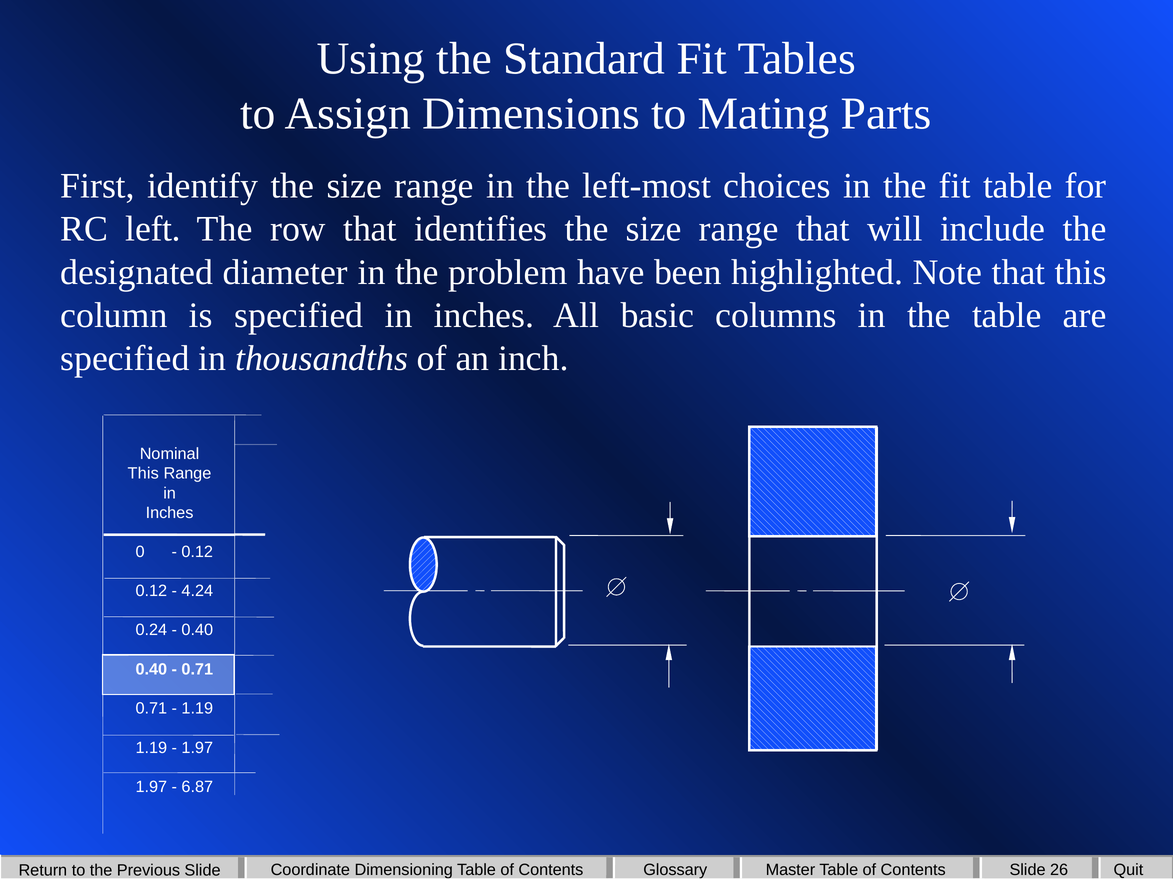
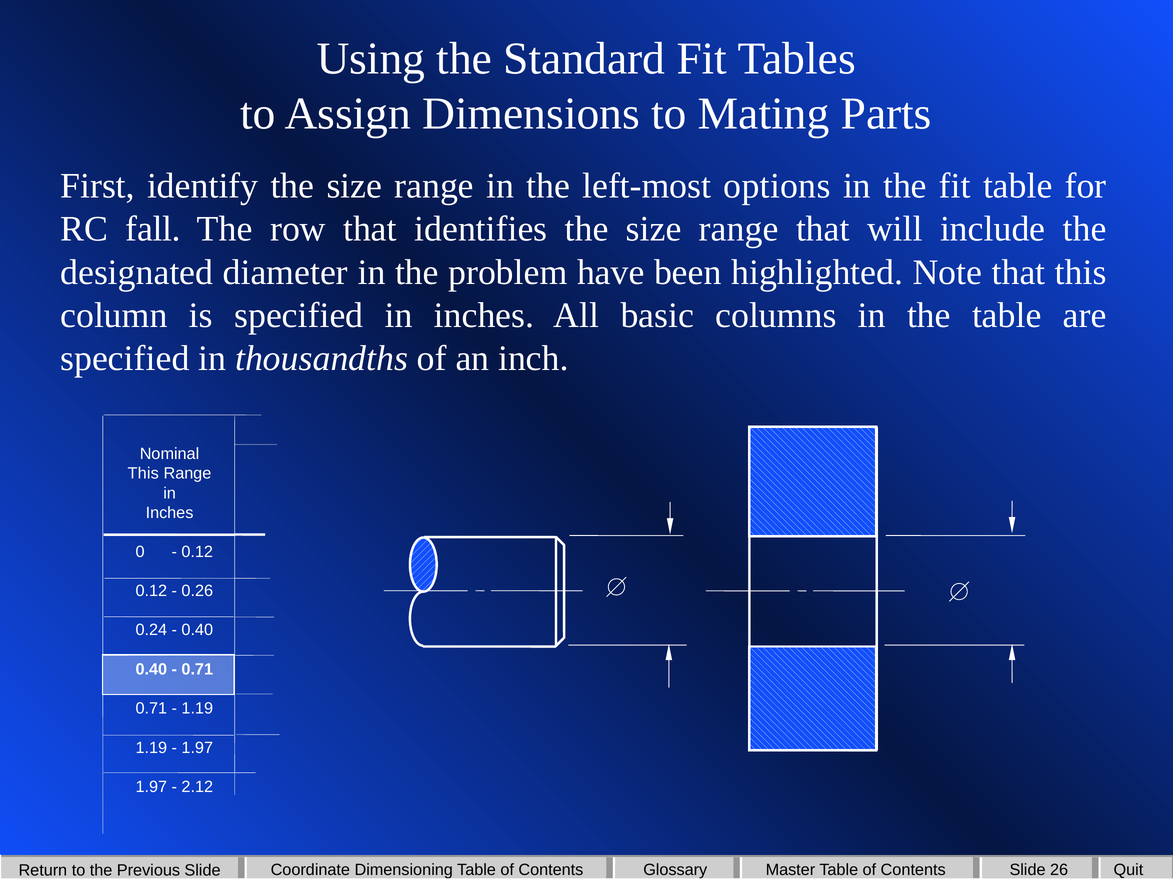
choices: choices -> options
left: left -> fall
4.24: 4.24 -> 0.26
6.87: 6.87 -> 2.12
